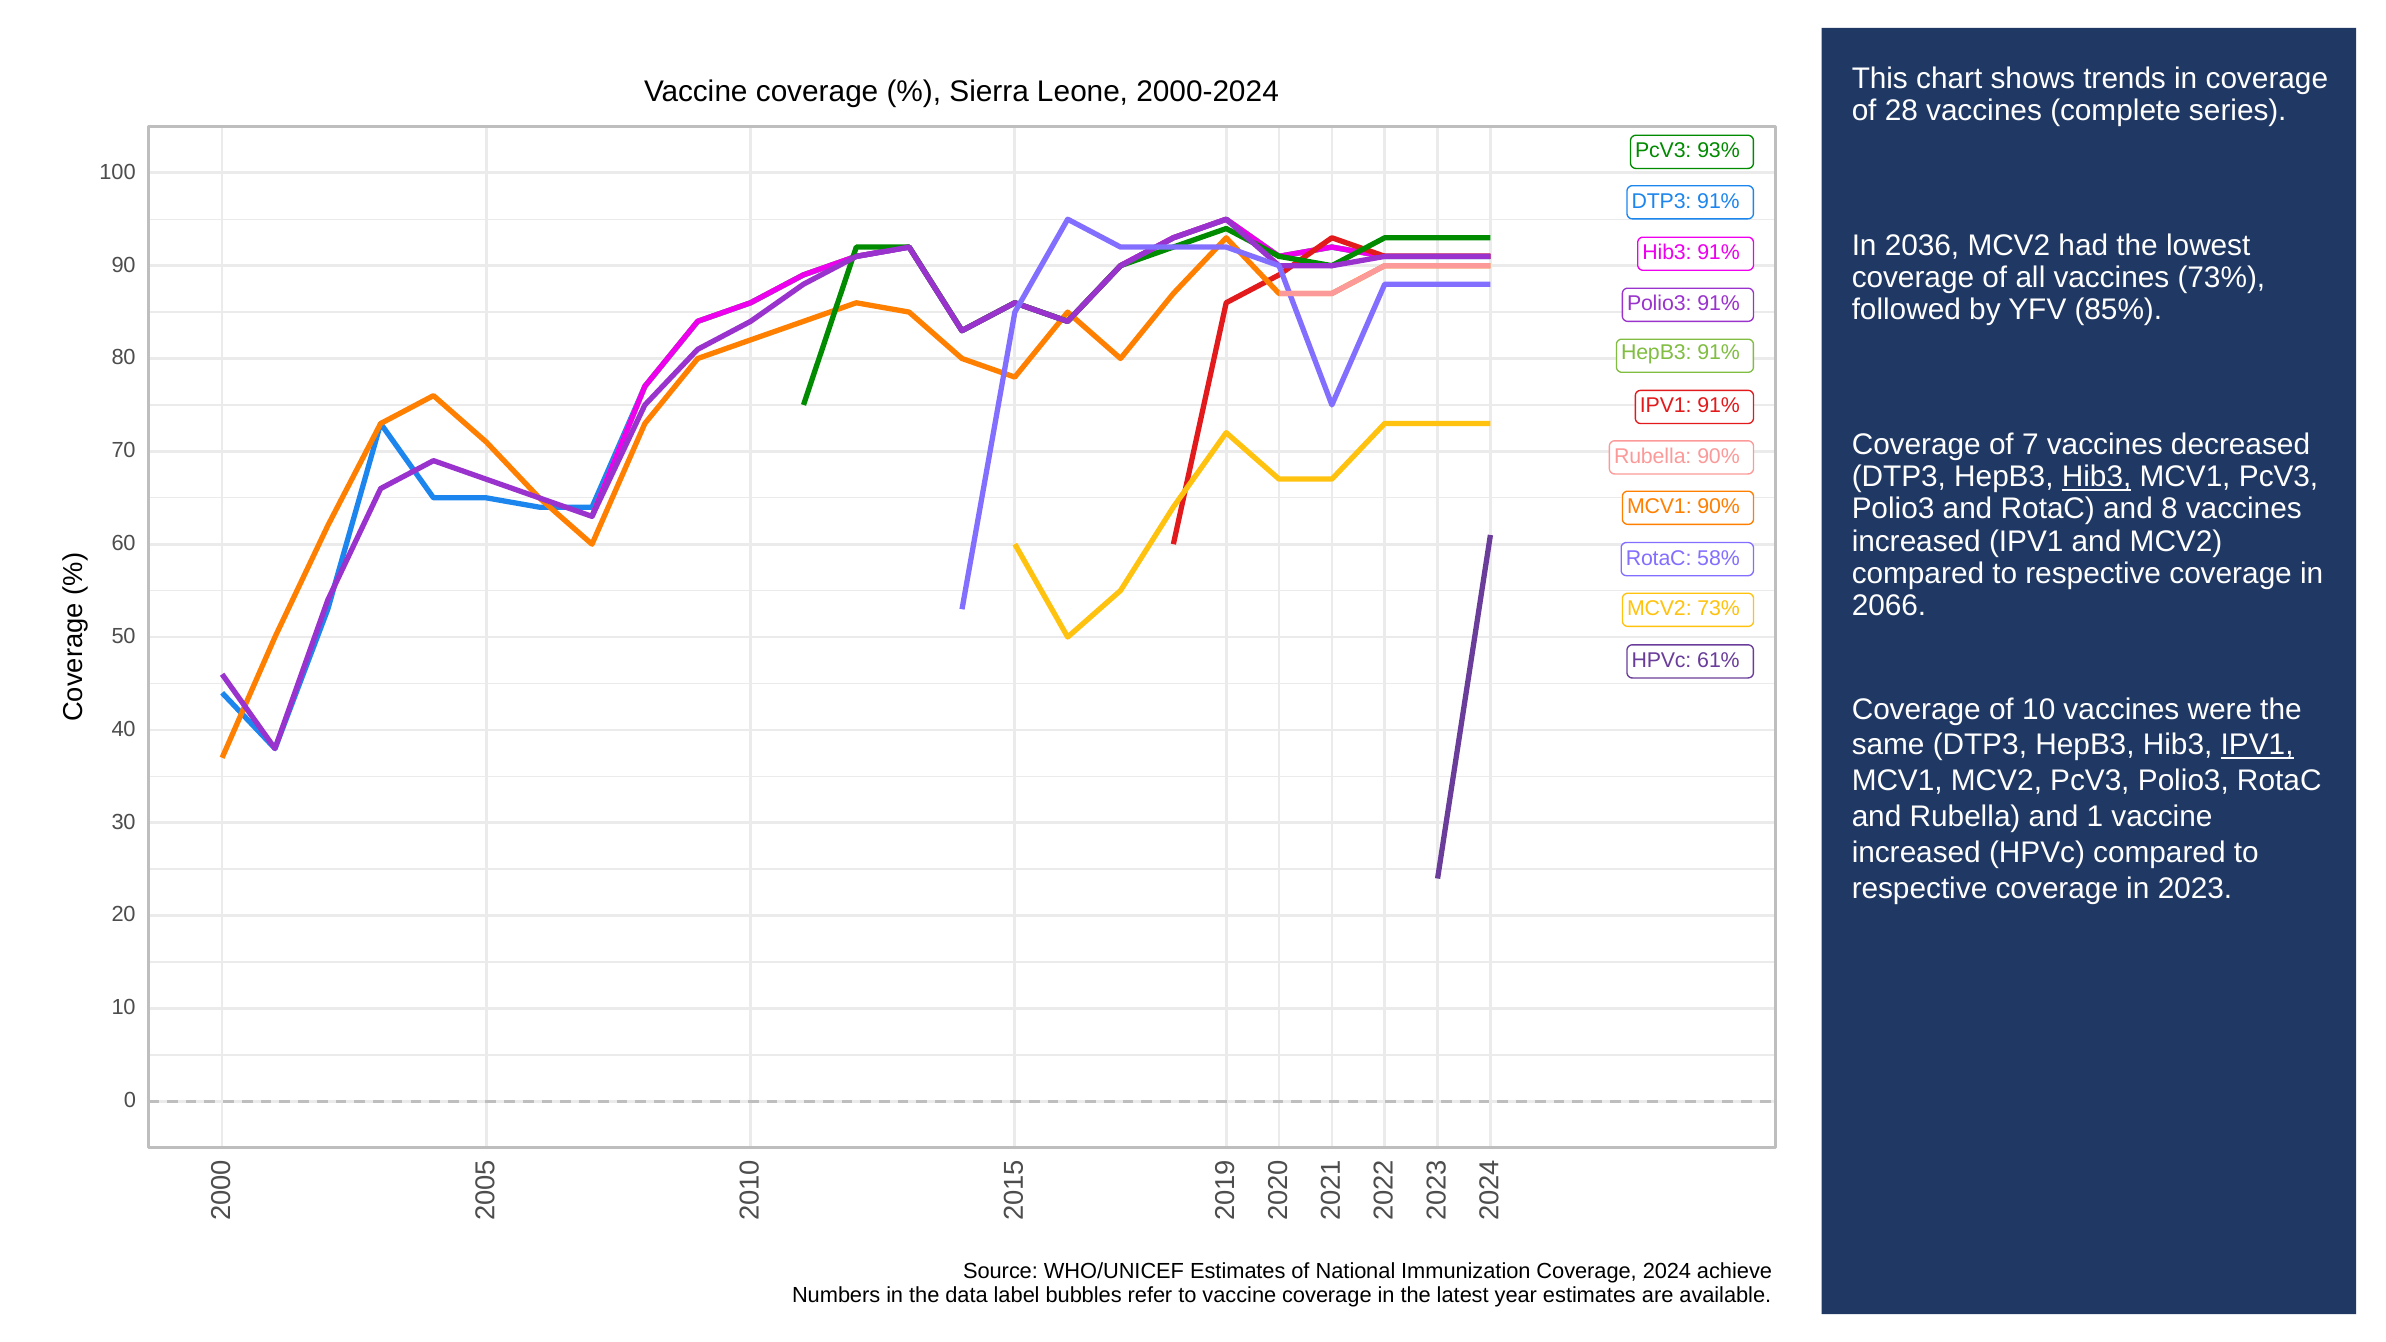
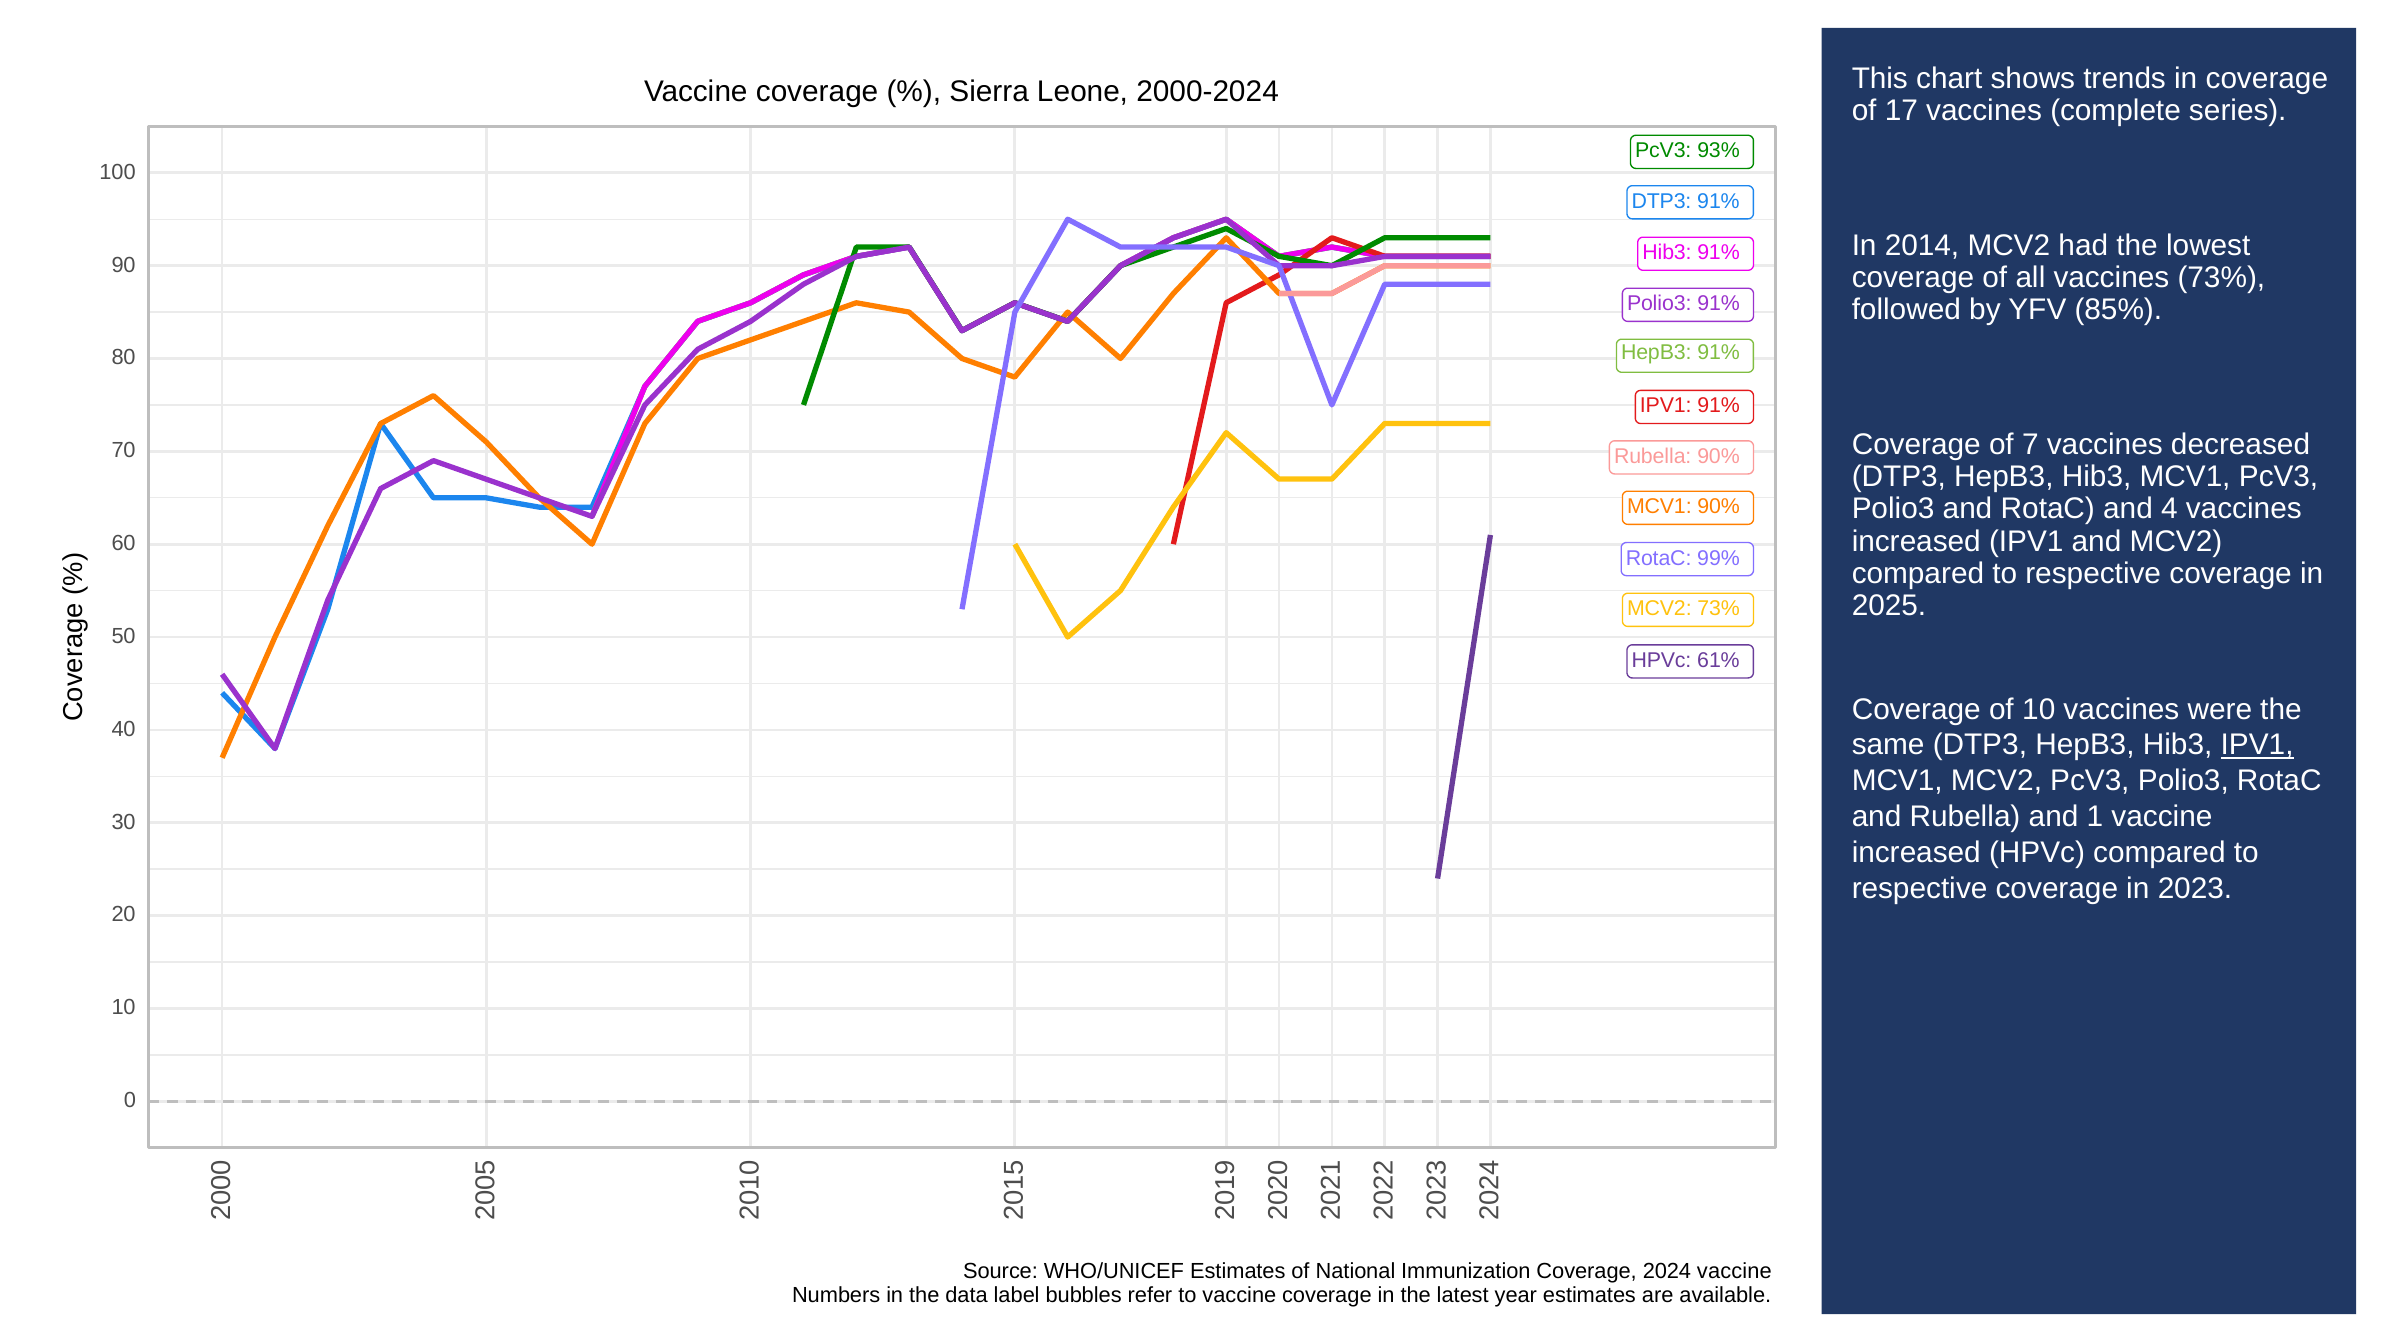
28: 28 -> 17
2036: 2036 -> 2014
Hib3 at (2097, 477) underline: present -> none
and 8: 8 -> 4
58%: 58% -> 99%
2066: 2066 -> 2025
2024 achieve: achieve -> vaccine
